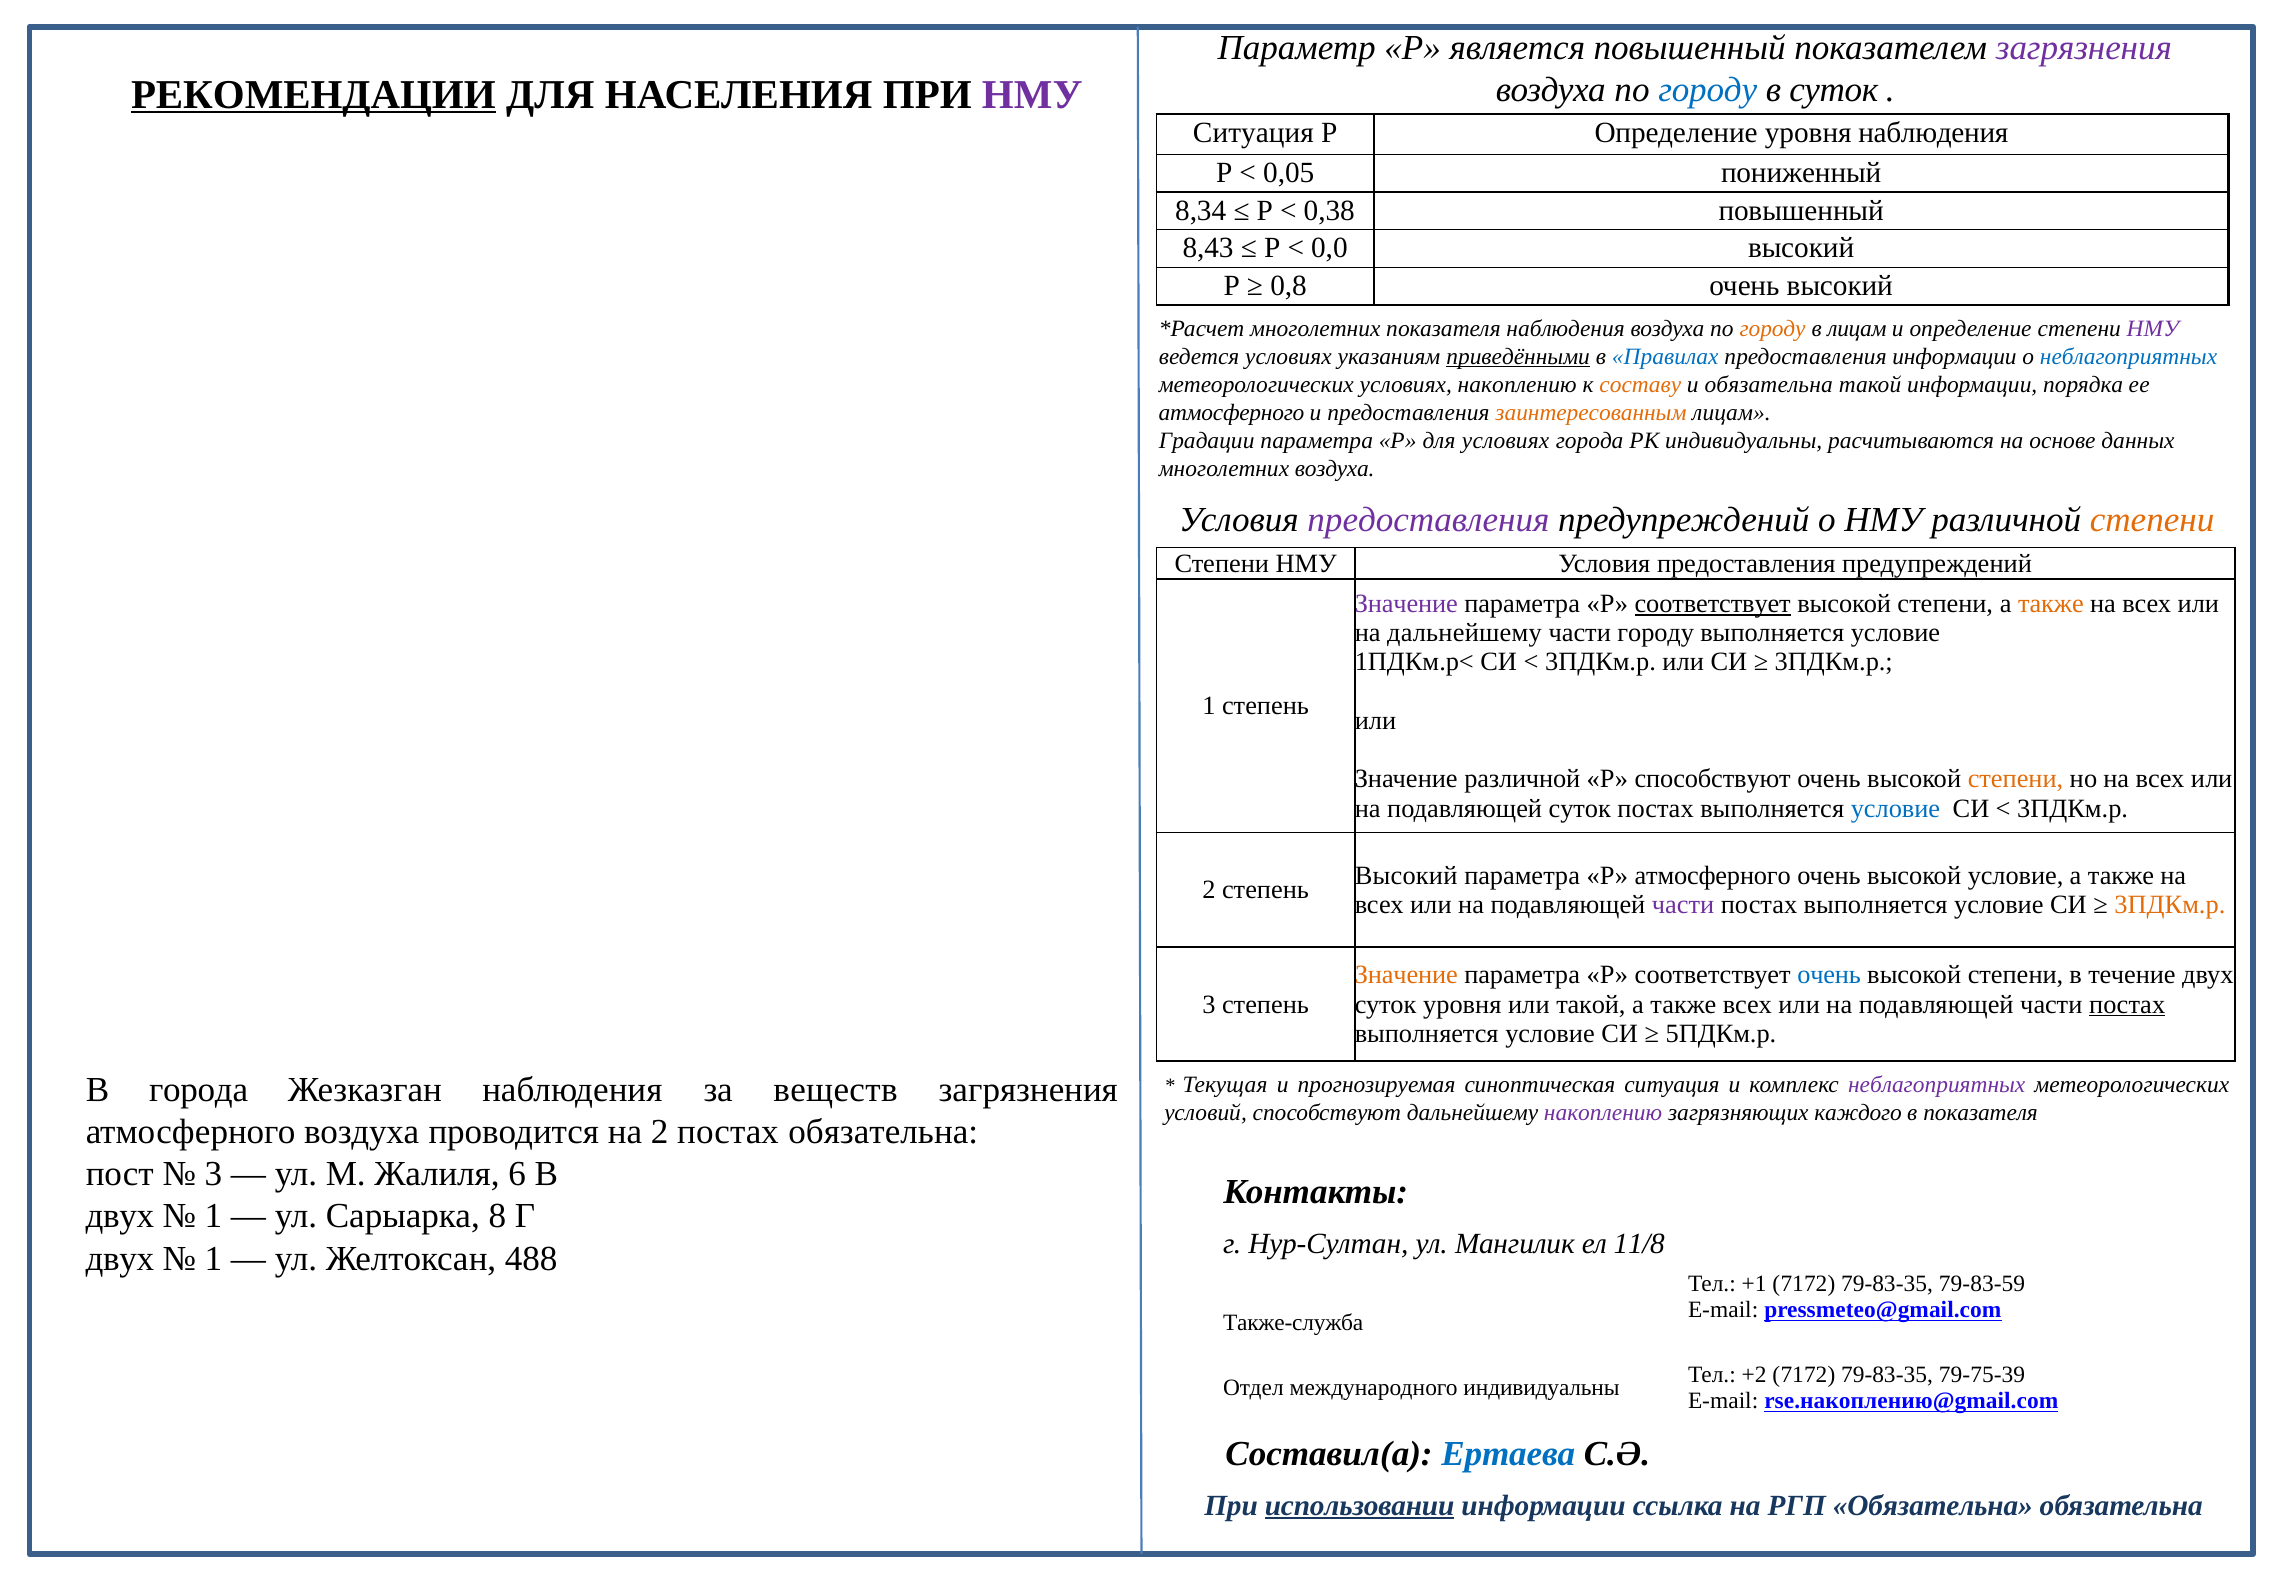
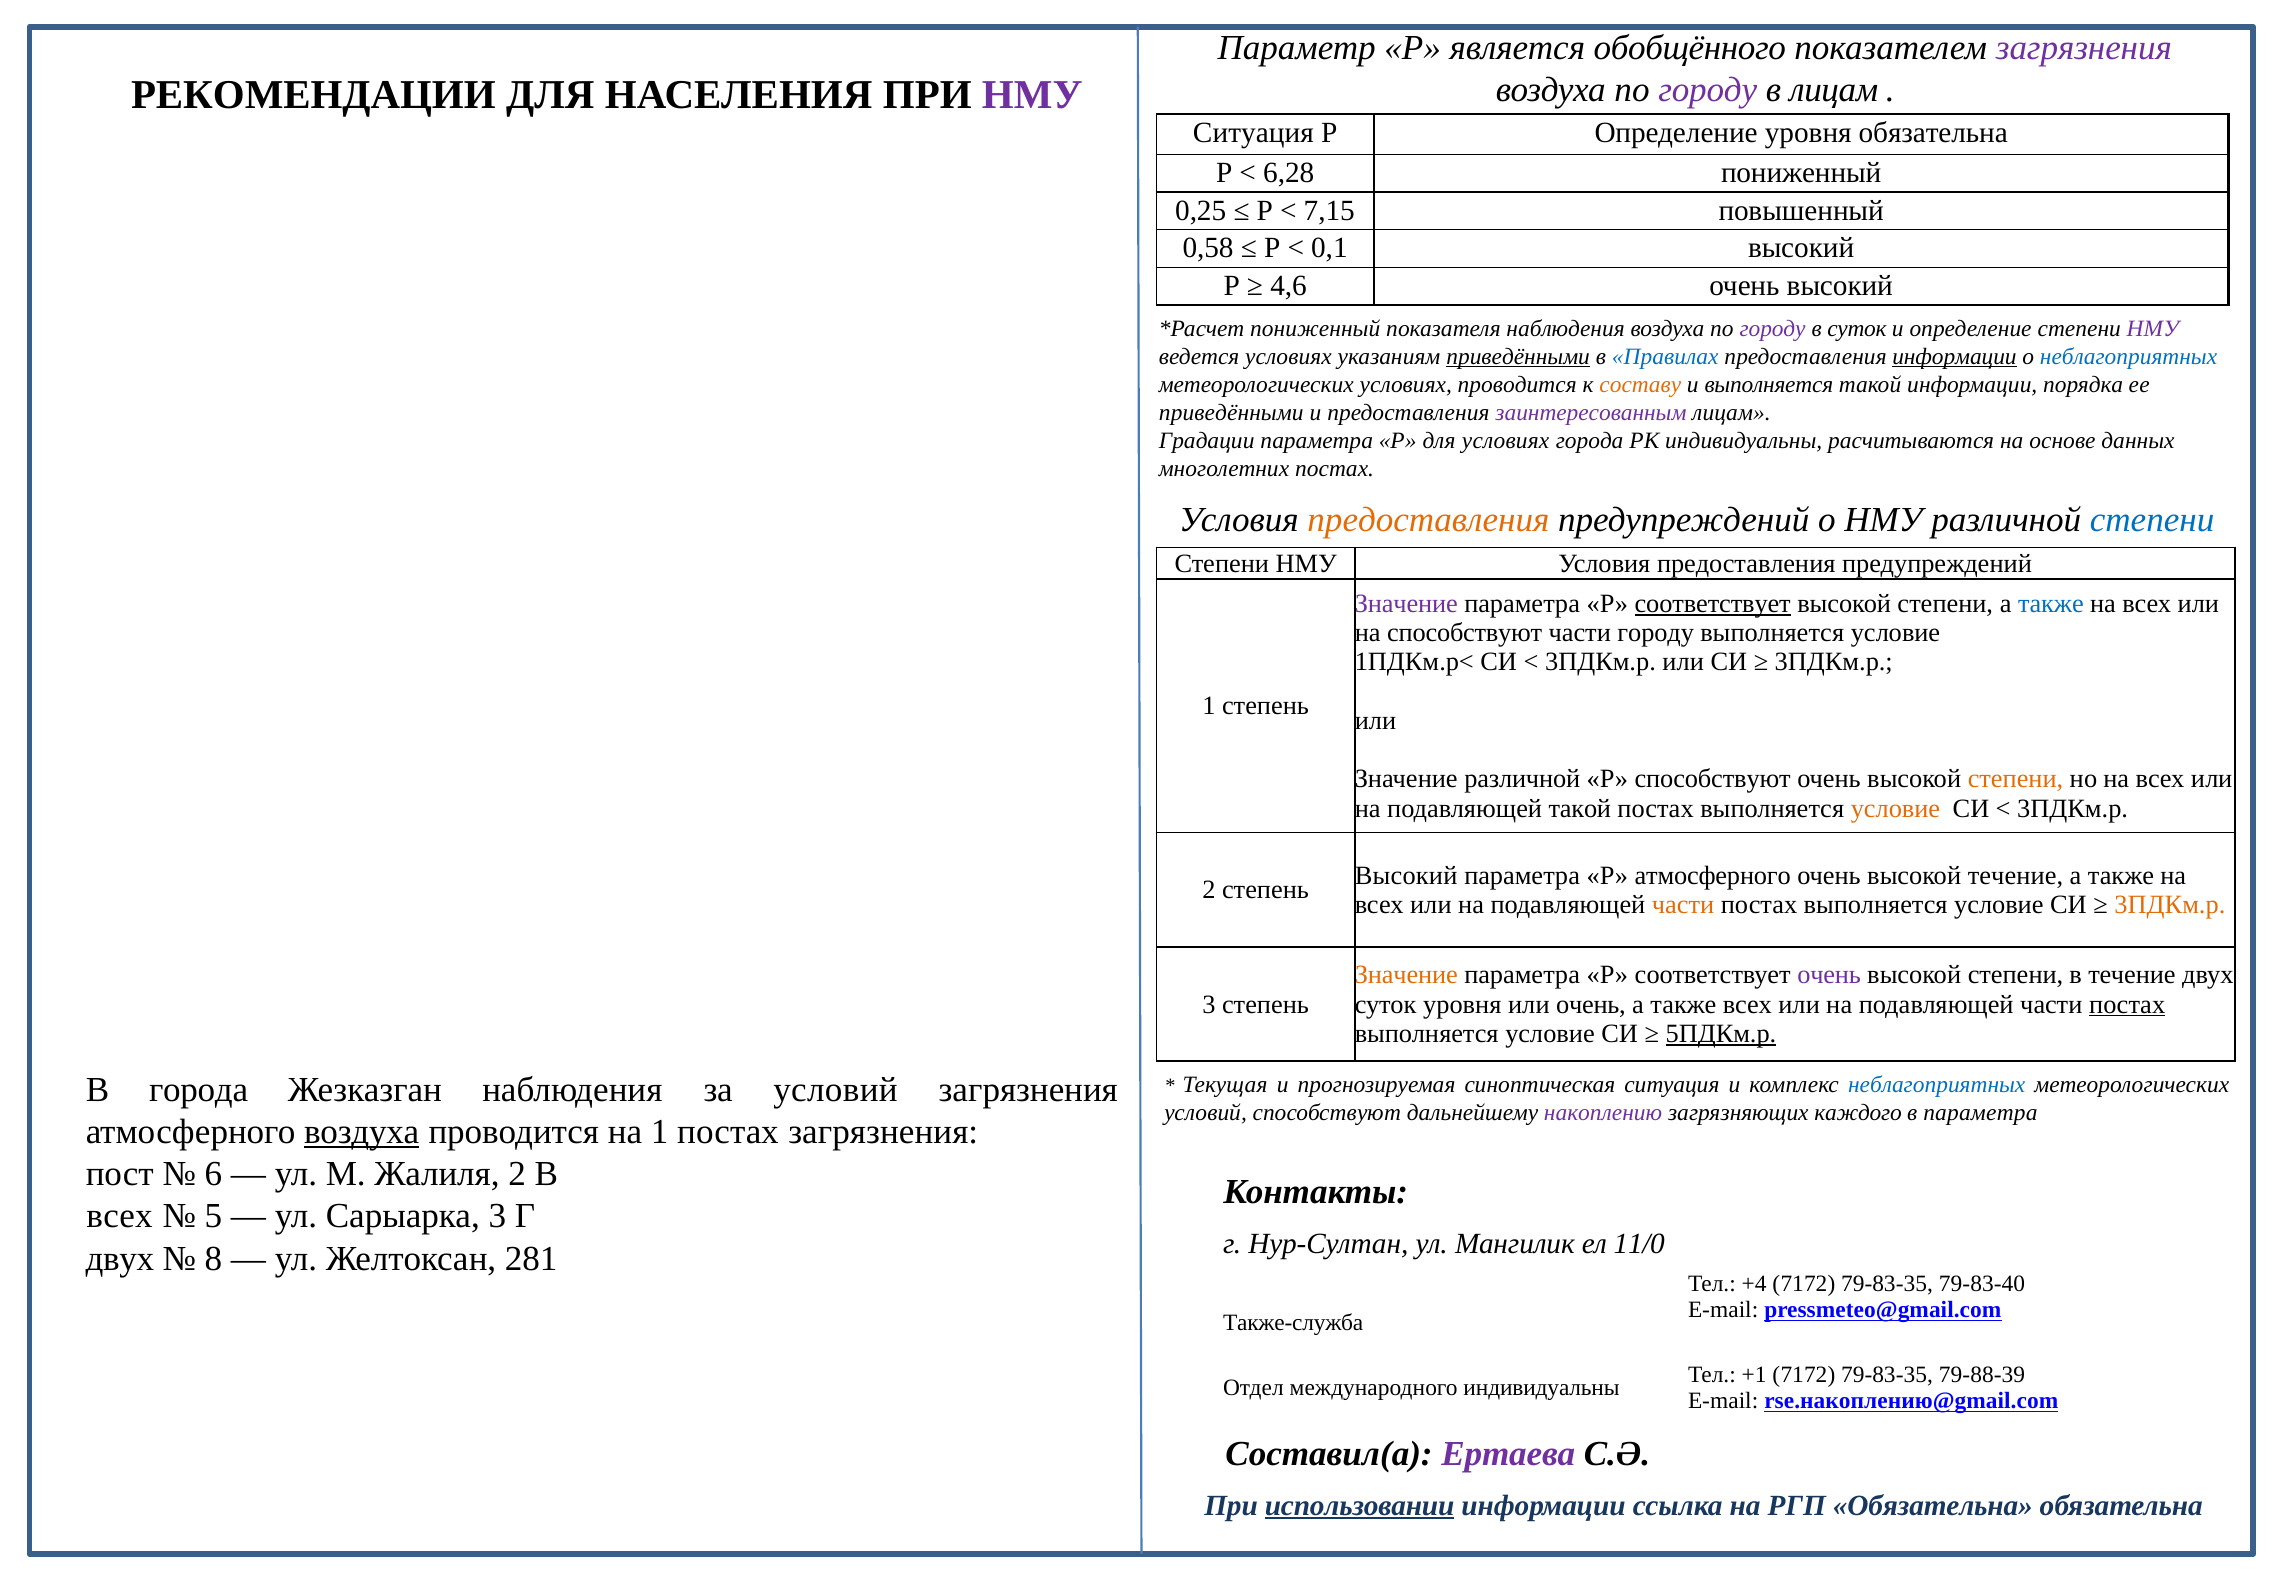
является повышенный: повышенный -> обобщённого
городу at (1708, 90) colour: blue -> purple
в суток: суток -> лицам
РЕКОМЕНДАЦИИ underline: present -> none
уровня наблюдения: наблюдения -> обязательна
0,05: 0,05 -> 6,28
8,34: 8,34 -> 0,25
0,38: 0,38 -> 7,15
8,43: 8,43 -> 0,58
0,0: 0,0 -> 0,1
0,8: 0,8 -> 4,6
многолетних at (1315, 328): многолетних -> пониженный
городу at (1773, 328) colour: orange -> purple
в лицам: лицам -> суток
информации at (1954, 357) underline: none -> present
условиях накоплению: накоплению -> проводится
и обязательна: обязательна -> выполняется
атмосферного at (1231, 413): атмосферного -> приведёнными
заинтересованным colour: orange -> purple
многолетних воздуха: воздуха -> постах
предоставления at (1428, 520) colour: purple -> orange
степени at (2152, 520) colour: orange -> blue
также at (2051, 604) colour: orange -> blue
на дальнейшему: дальнейшему -> способствуют
подавляющей суток: суток -> такой
условие at (1895, 808) colour: blue -> orange
высокой условие: условие -> течение
части at (1683, 904) colour: purple -> orange
очень at (1829, 975) colour: blue -> purple
или такой: такой -> очень
5ПДКм.р underline: none -> present
за веществ: веществ -> условий
неблагоприятных at (1937, 1085) colour: purple -> blue
в показателя: показателя -> параметра
воздуха at (362, 1132) underline: none -> present
на 2: 2 -> 1
постах обязательна: обязательна -> загрязнения
3 at (213, 1174): 3 -> 6
Жалиля 6: 6 -> 2
двух at (120, 1216): двух -> всех
1 at (213, 1216): 1 -> 5
Сарыарка 8: 8 -> 3
11/8: 11/8 -> 11/0
1 at (213, 1258): 1 -> 8
488: 488 -> 281
+1: +1 -> +4
79-83-59: 79-83-59 -> 79-83-40
+2: +2 -> +1
79-75-39: 79-75-39 -> 79-88-39
Ертаева colour: blue -> purple
